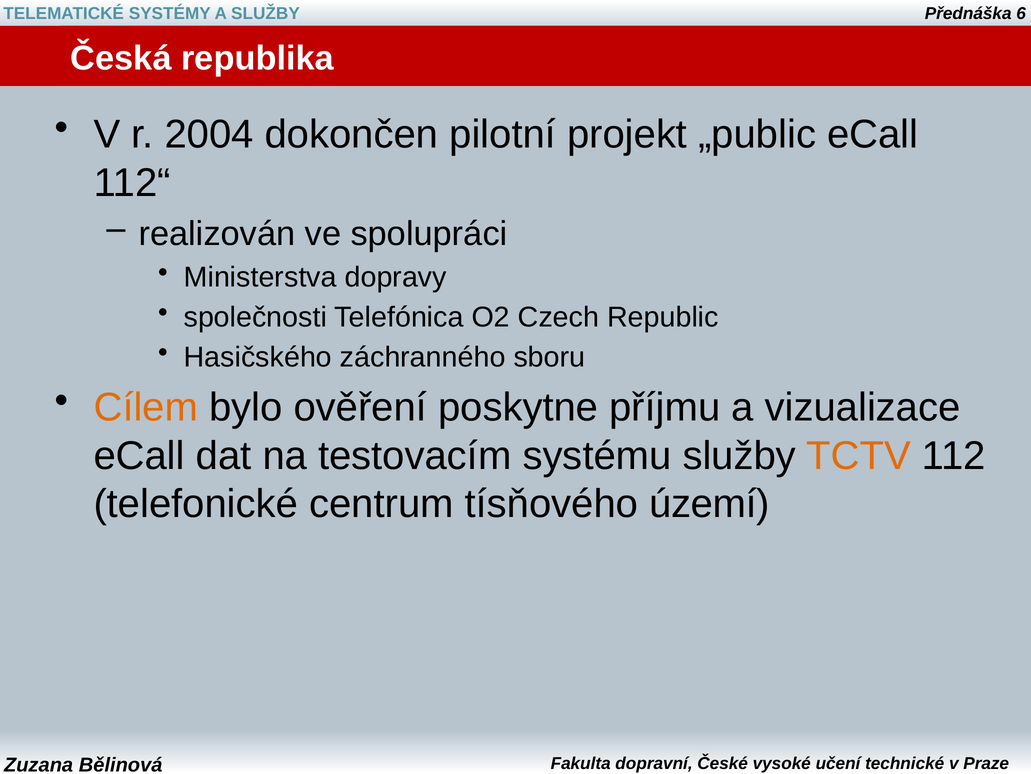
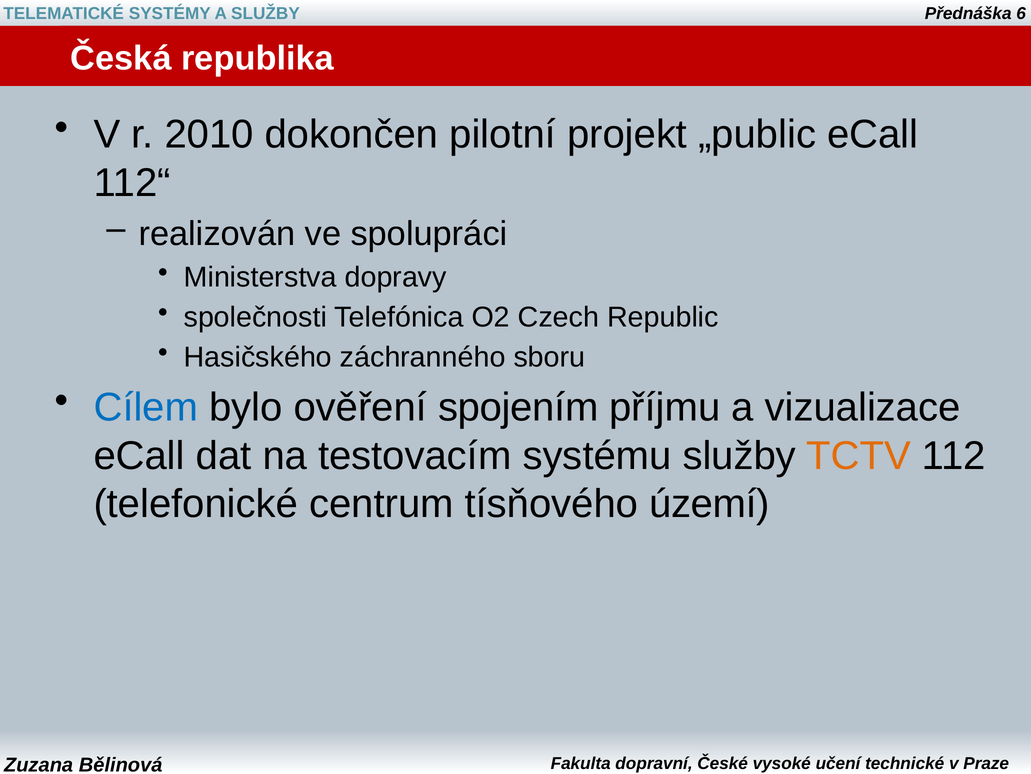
2004: 2004 -> 2010
Cílem colour: orange -> blue
poskytne: poskytne -> spojením
